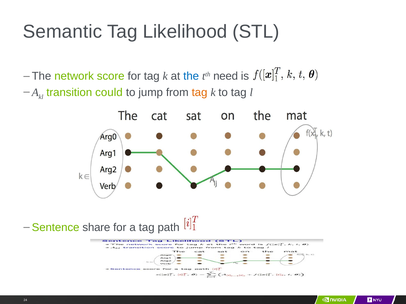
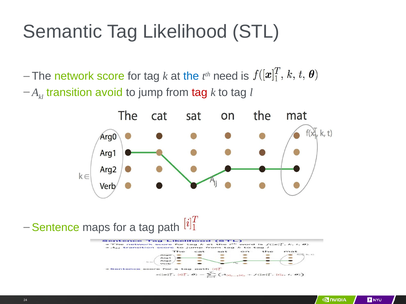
could: could -> avoid
tag at (200, 93) colour: orange -> red
share: share -> maps
